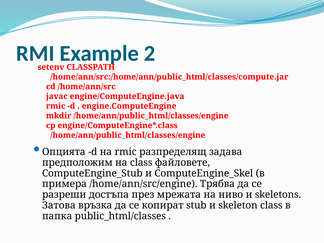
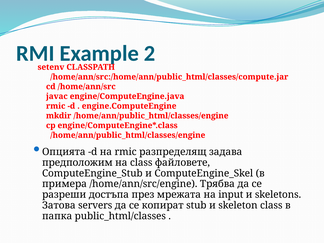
ниво: ниво -> input
връзка: връзка -> servers
